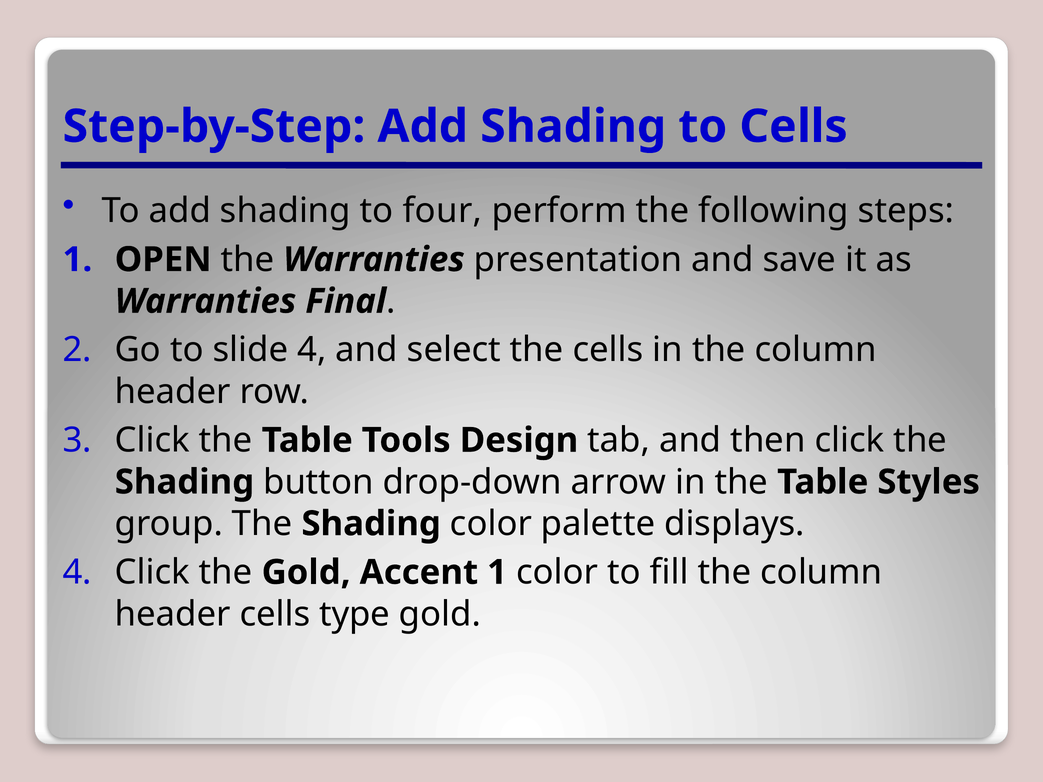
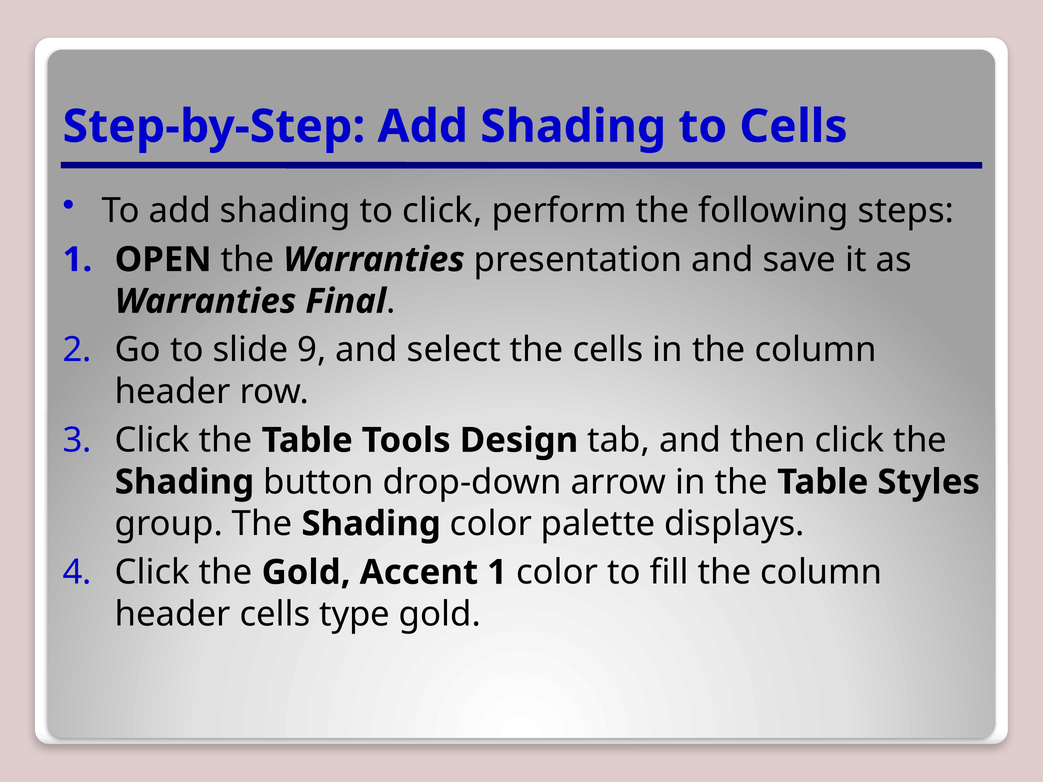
to four: four -> click
slide 4: 4 -> 9
